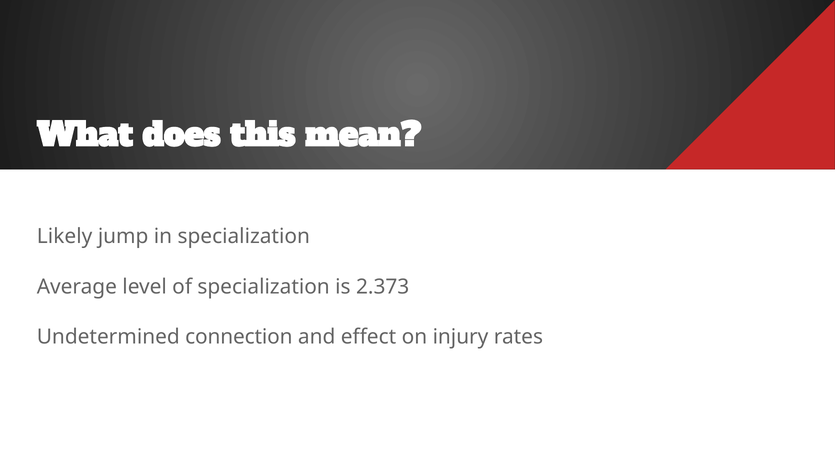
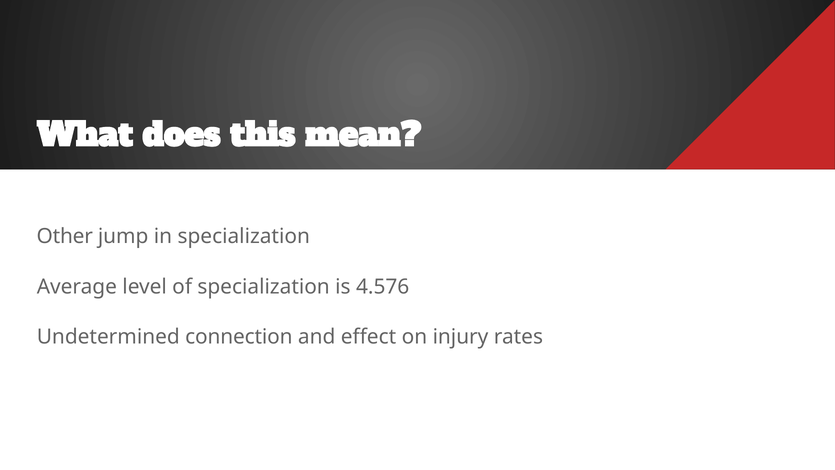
Likely: Likely -> Other
2.373: 2.373 -> 4.576
